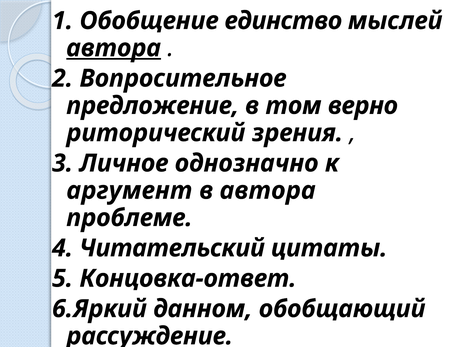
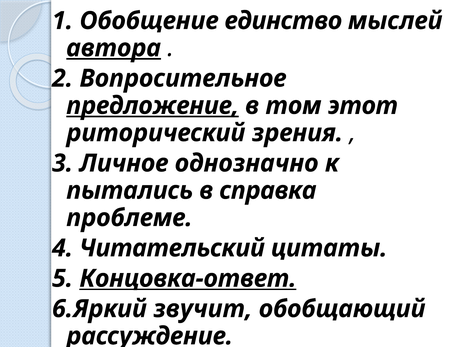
предложение underline: none -> present
верно: верно -> этот
аргумент: аргумент -> пытались
в автора: автора -> справка
Концовка-ответ underline: none -> present
данном: данном -> звучит
